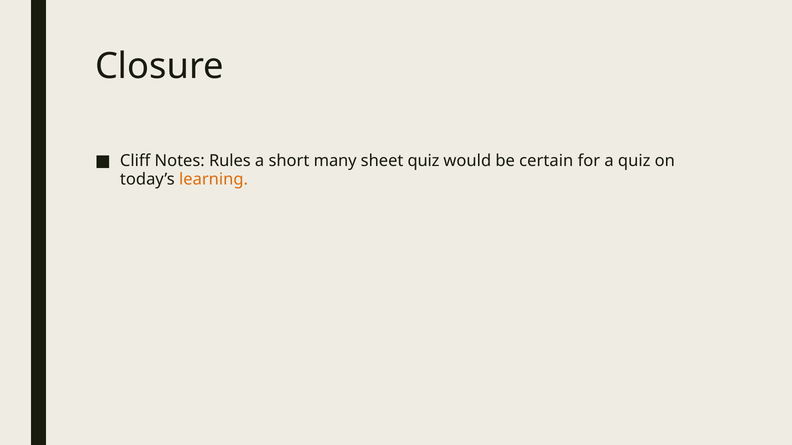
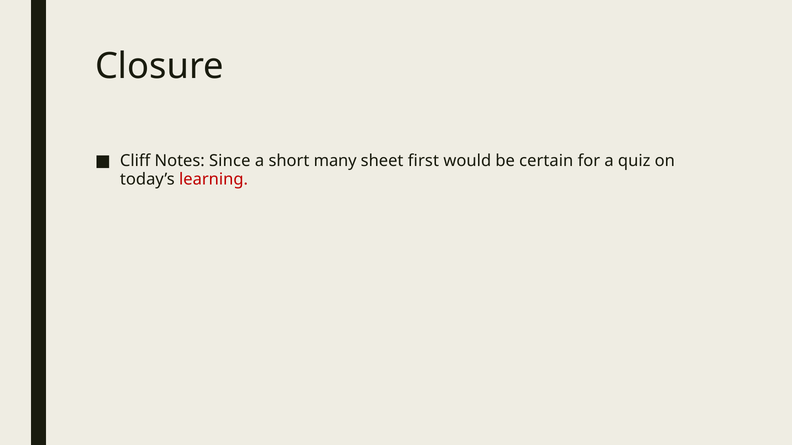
Rules: Rules -> Since
sheet quiz: quiz -> first
learning colour: orange -> red
